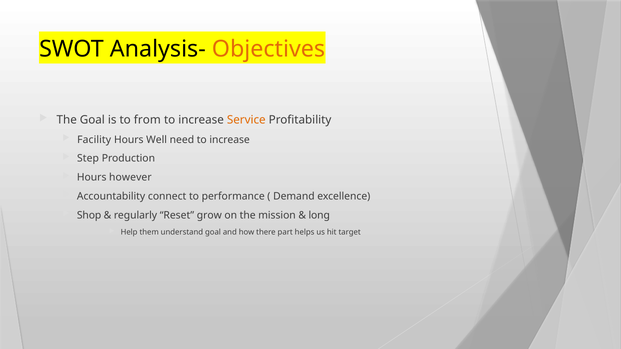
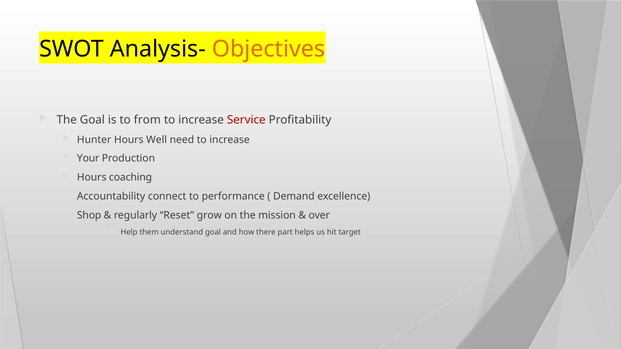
Service colour: orange -> red
Facility: Facility -> Hunter
Step: Step -> Your
however: however -> coaching
long: long -> over
